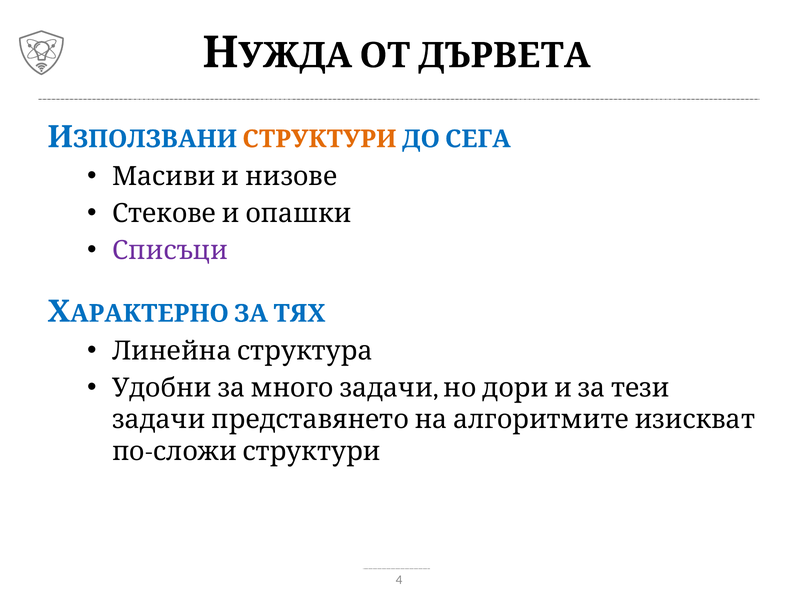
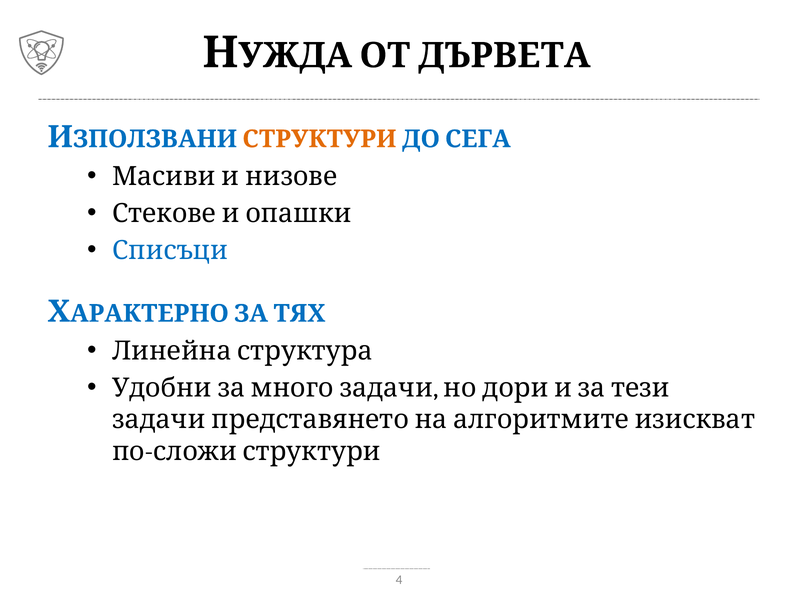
Списъци colour: purple -> blue
